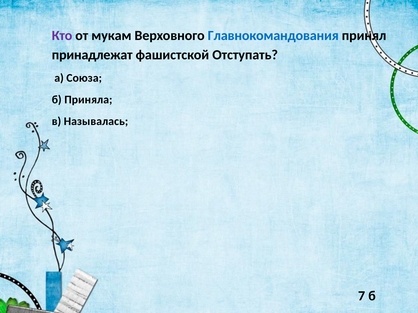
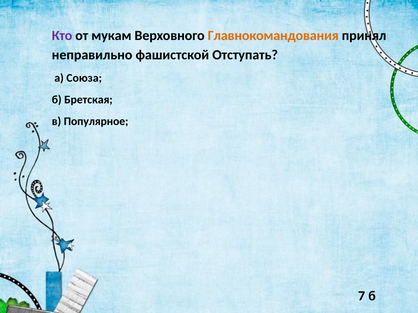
Главнокомандования colour: blue -> orange
принадлежат: принадлежат -> неправильно
Приняла: Приняла -> Бретская
Называлась: Называлась -> Популярное
